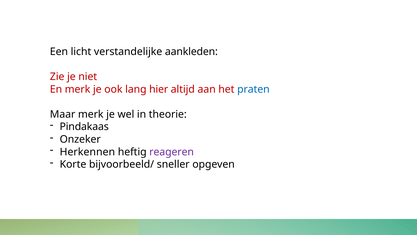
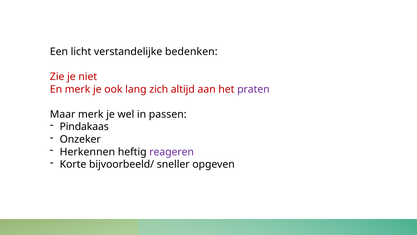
aankleden: aankleden -> bedenken
hier: hier -> zich
praten colour: blue -> purple
theorie: theorie -> passen
